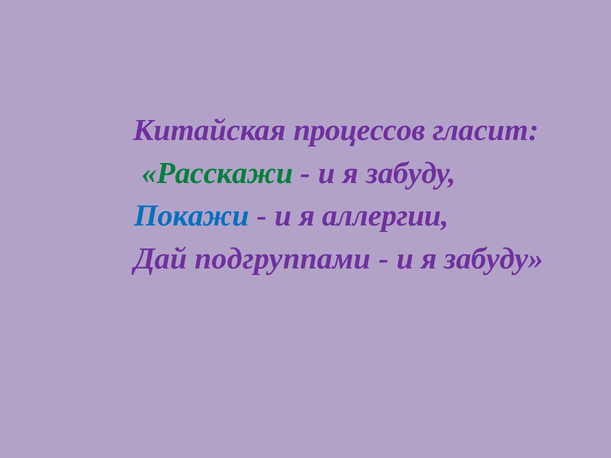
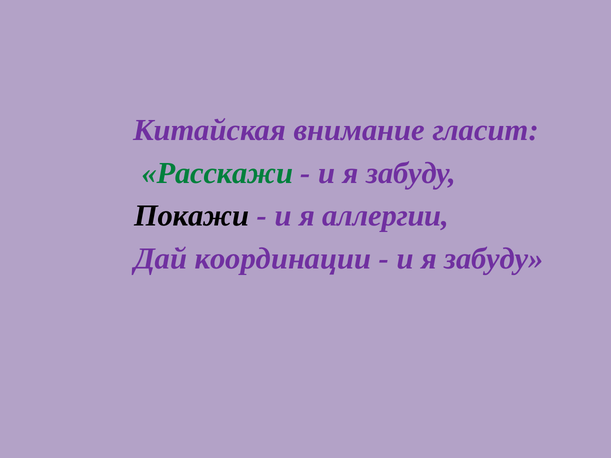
процессов: процессов -> внимание
Покажи colour: blue -> black
подгруппами: подгруппами -> координации
